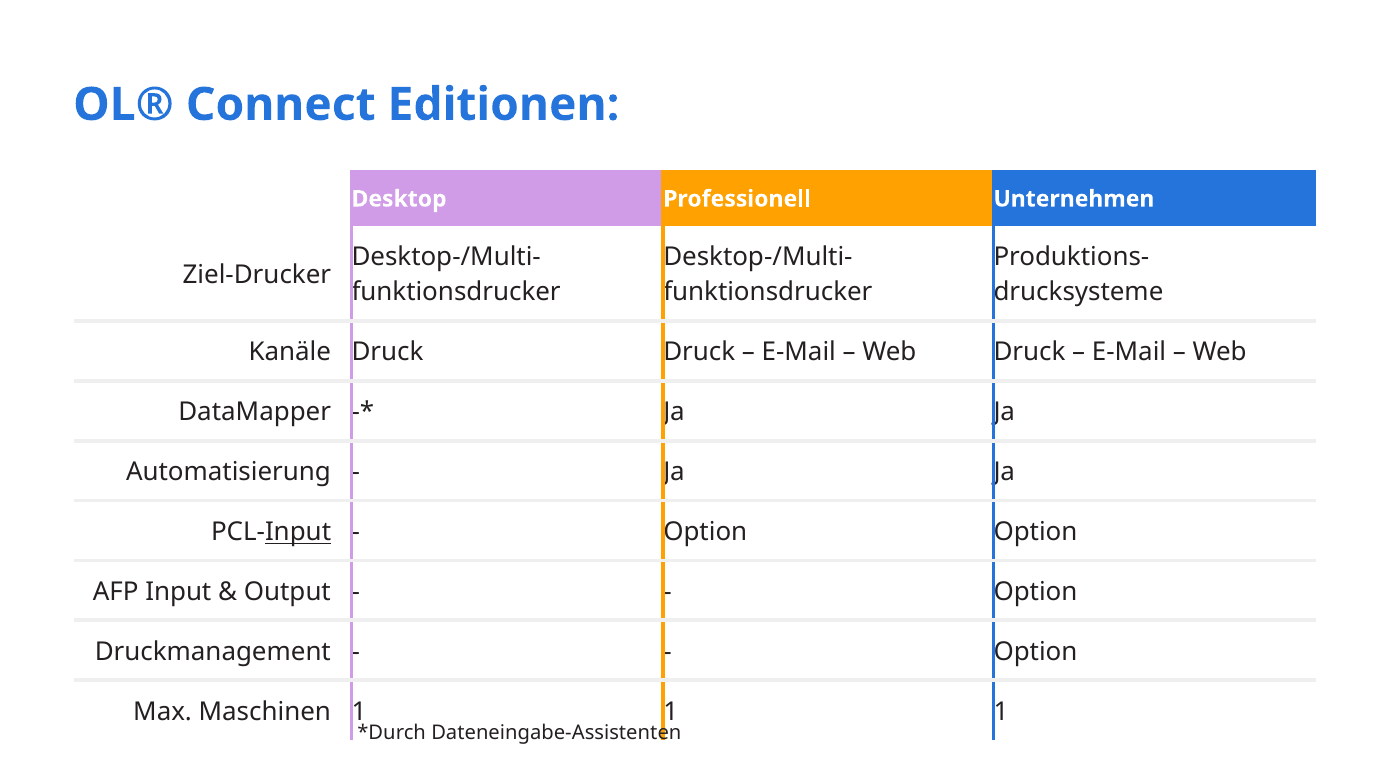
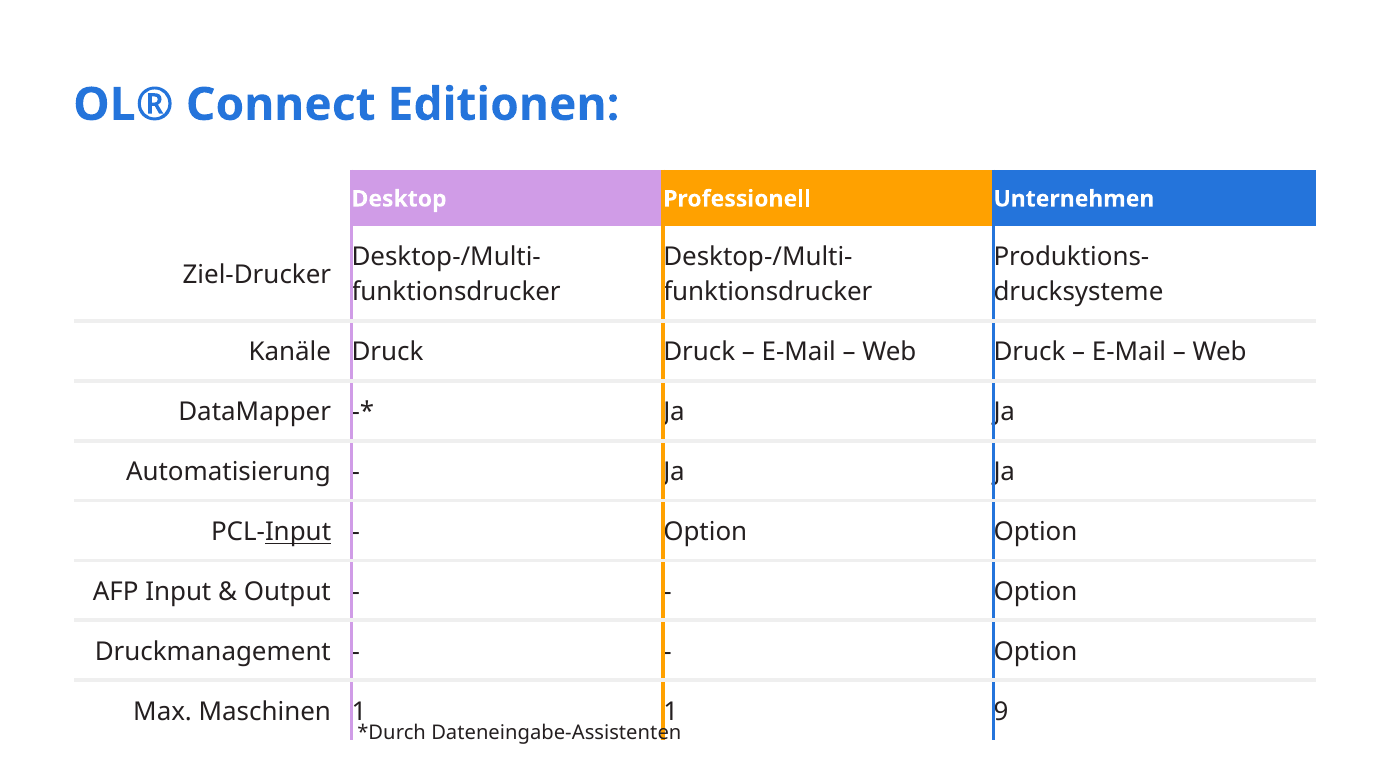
1 1 1: 1 -> 9
